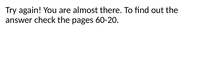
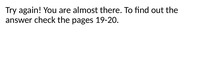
60-20: 60-20 -> 19-20
